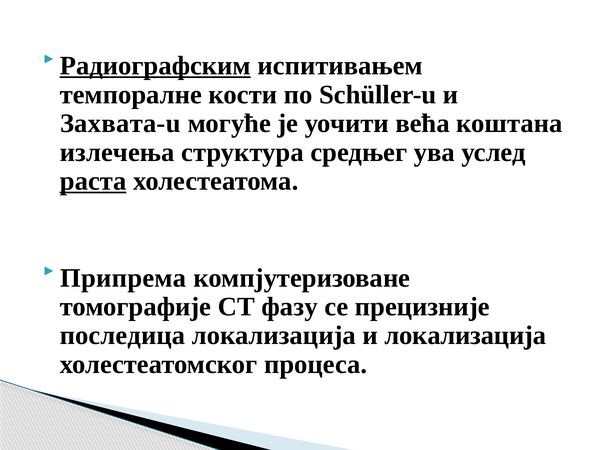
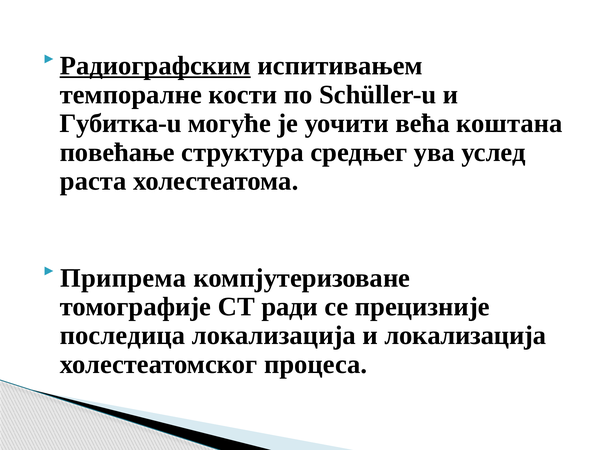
Захвата-u: Захвата-u -> Губитка-u
излечења: излечења -> повећање
раста underline: present -> none
фазу: фазу -> ради
